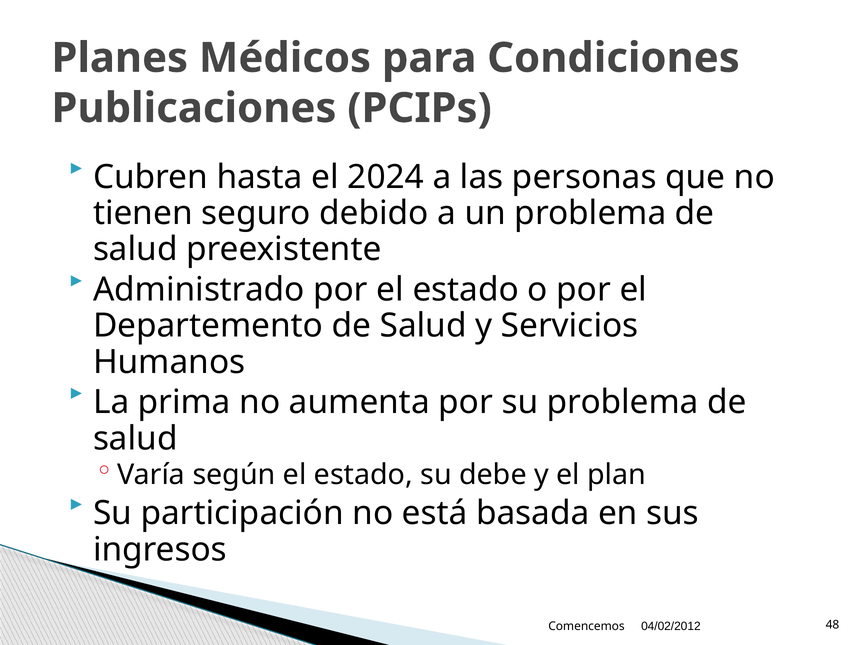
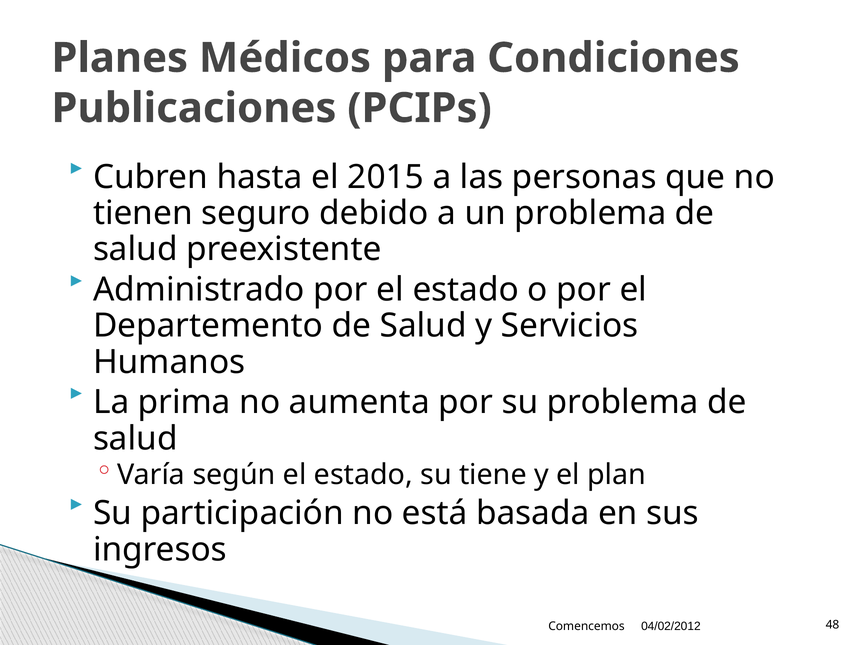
2024: 2024 -> 2015
debe: debe -> tiene
